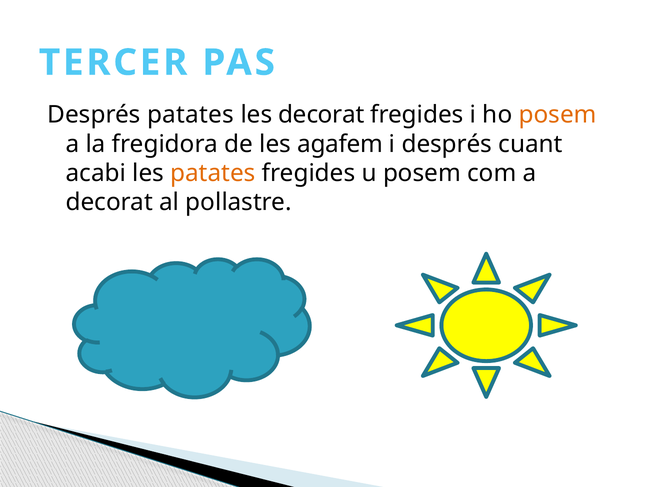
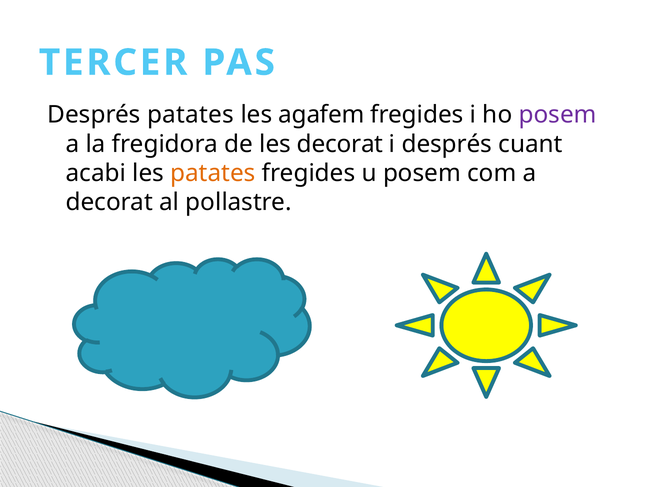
les decorat: decorat -> agafem
posem at (558, 115) colour: orange -> purple
les agafem: agafem -> decorat
